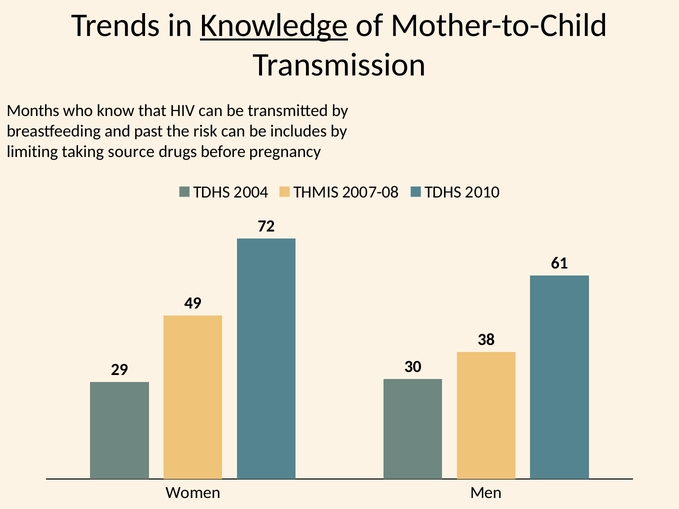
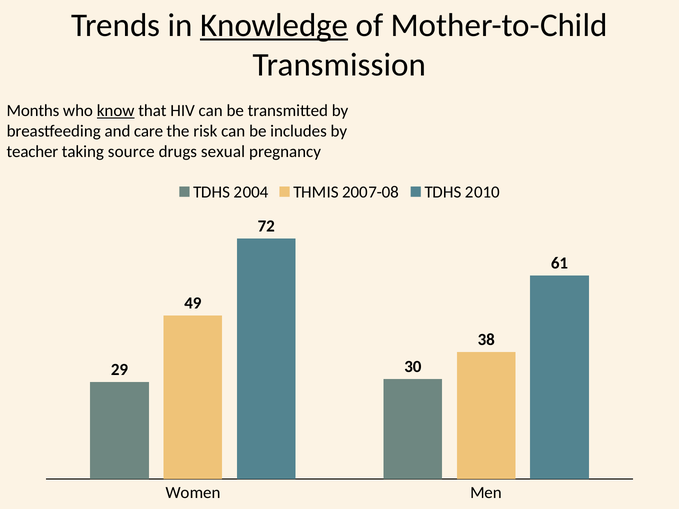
know underline: none -> present
past: past -> care
limiting: limiting -> teacher
before: before -> sexual
